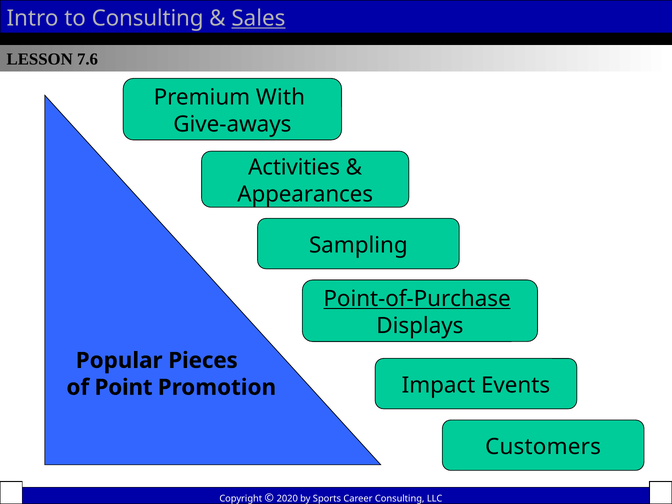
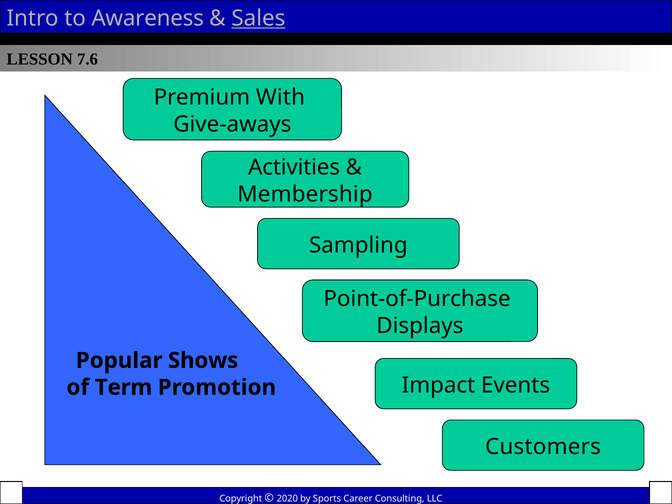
to Consulting: Consulting -> Awareness
Appearances: Appearances -> Membership
Point-of-Purchase underline: present -> none
Pieces: Pieces -> Shows
Point: Point -> Term
